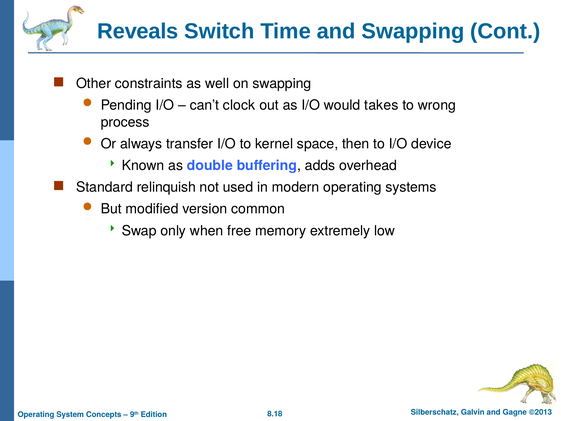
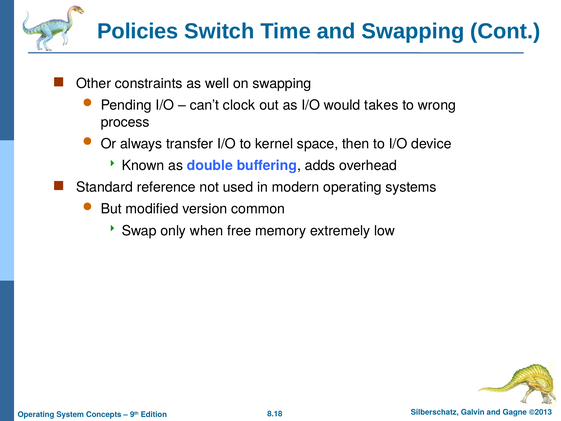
Reveals: Reveals -> Policies
relinquish: relinquish -> reference
